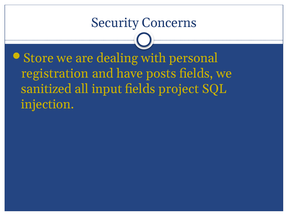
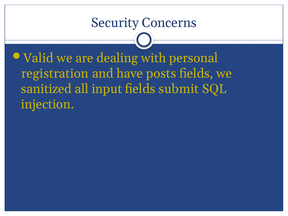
Store: Store -> Valid
project: project -> submit
